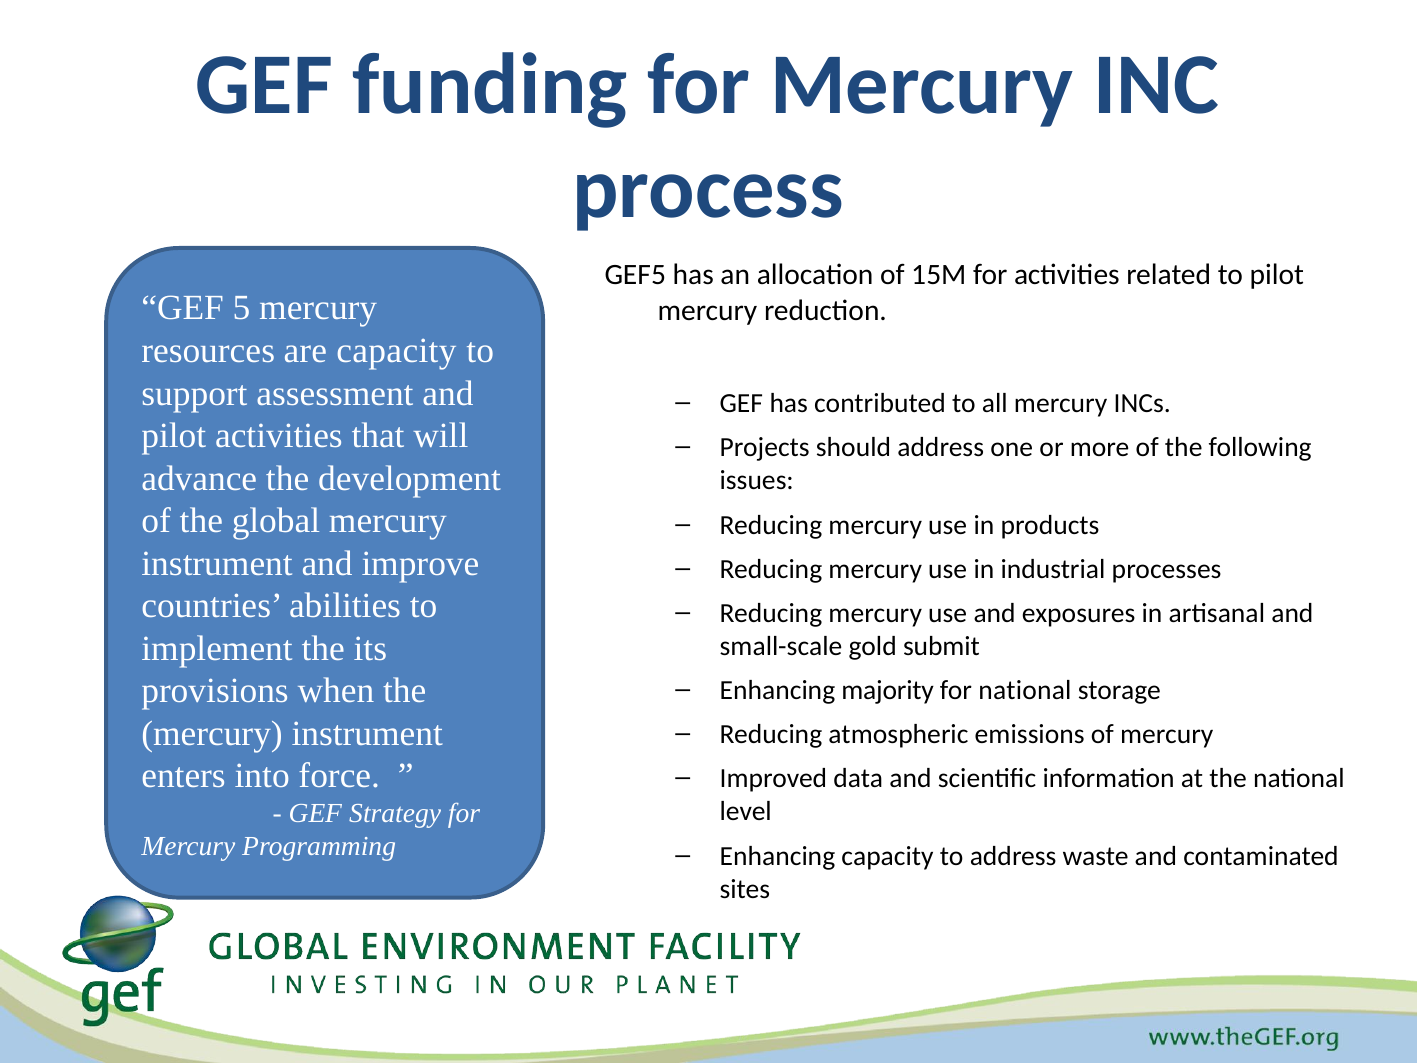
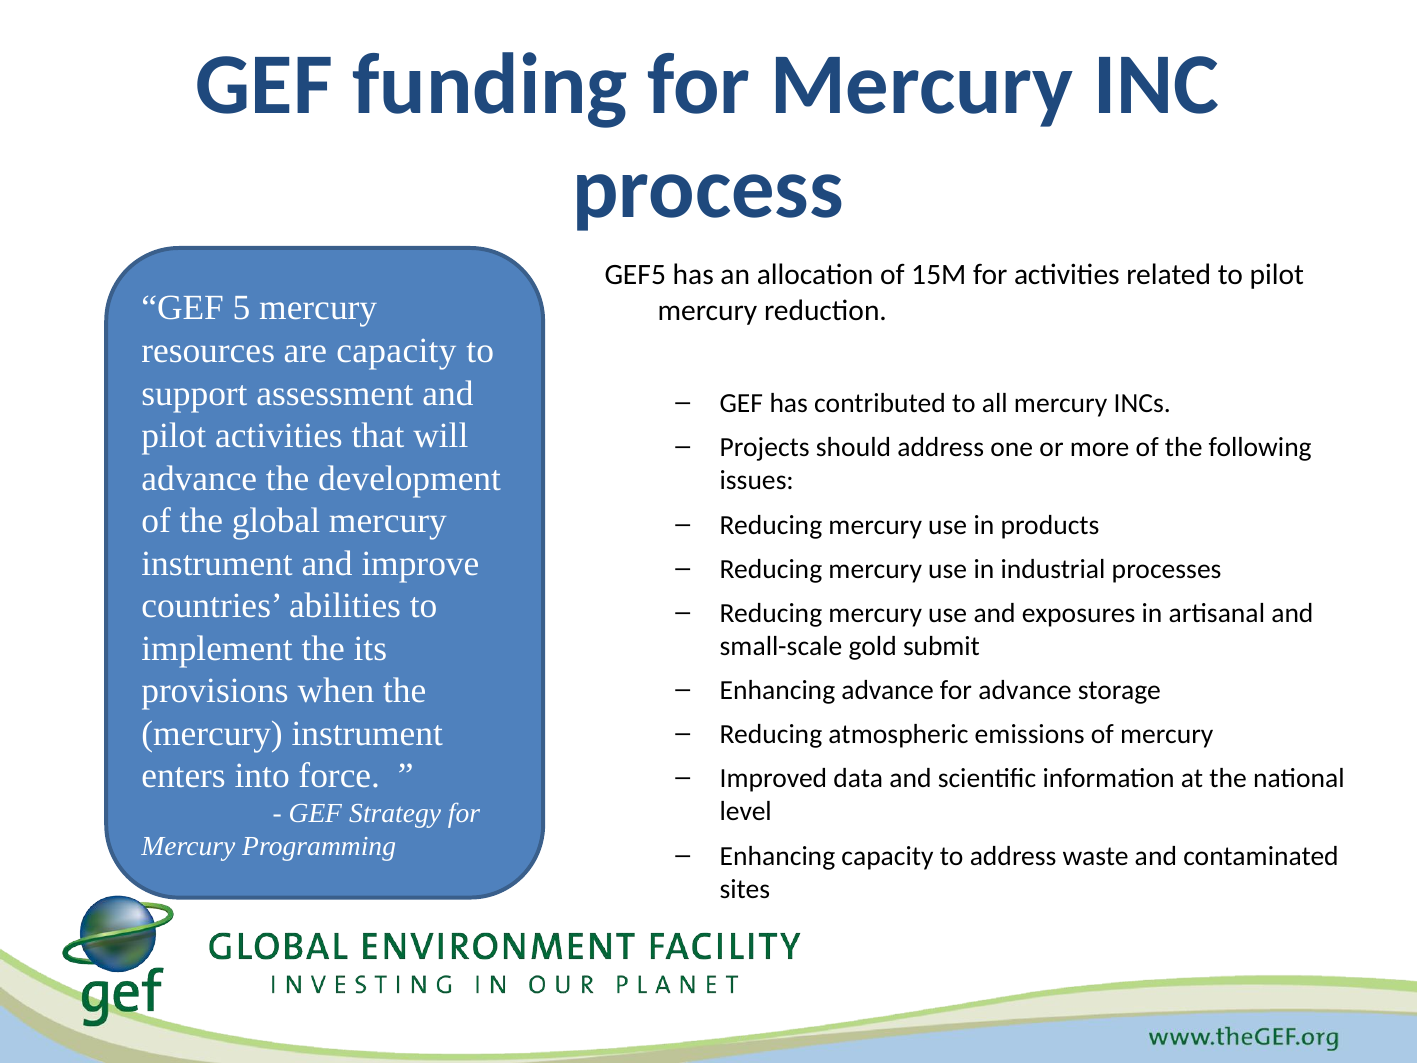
Enhancing majority: majority -> advance
for national: national -> advance
